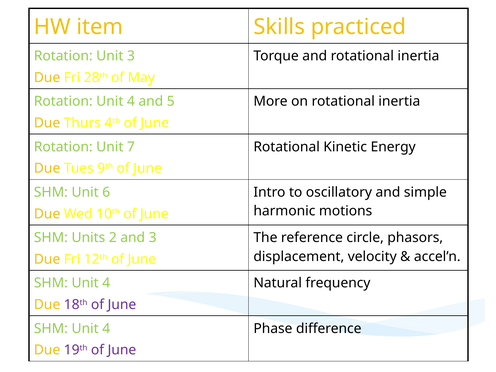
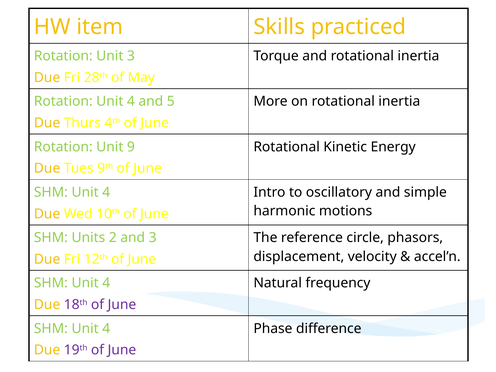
7: 7 -> 9
6 at (106, 192): 6 -> 4
